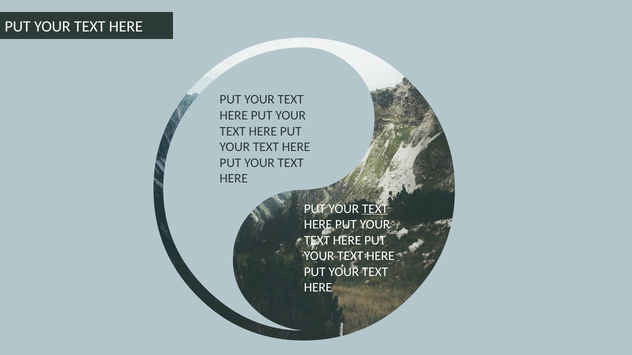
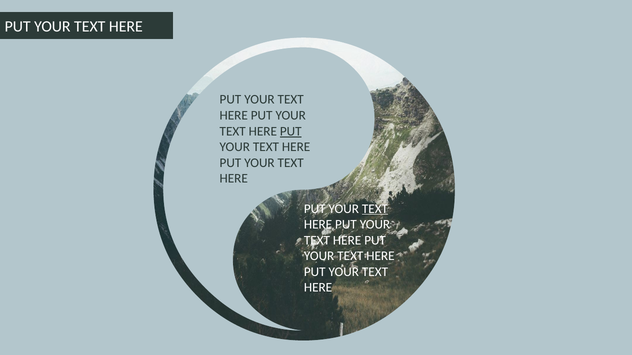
PUT at (291, 131) underline: none -> present
